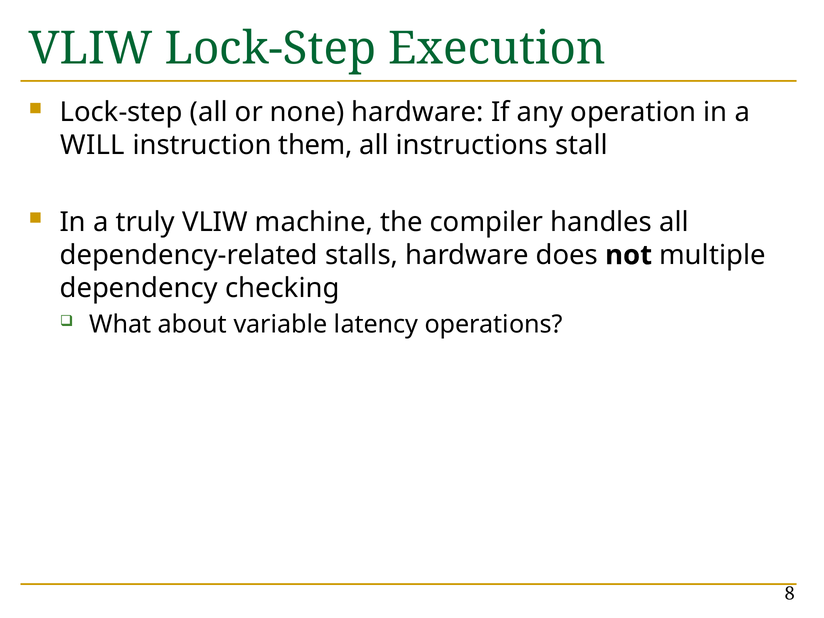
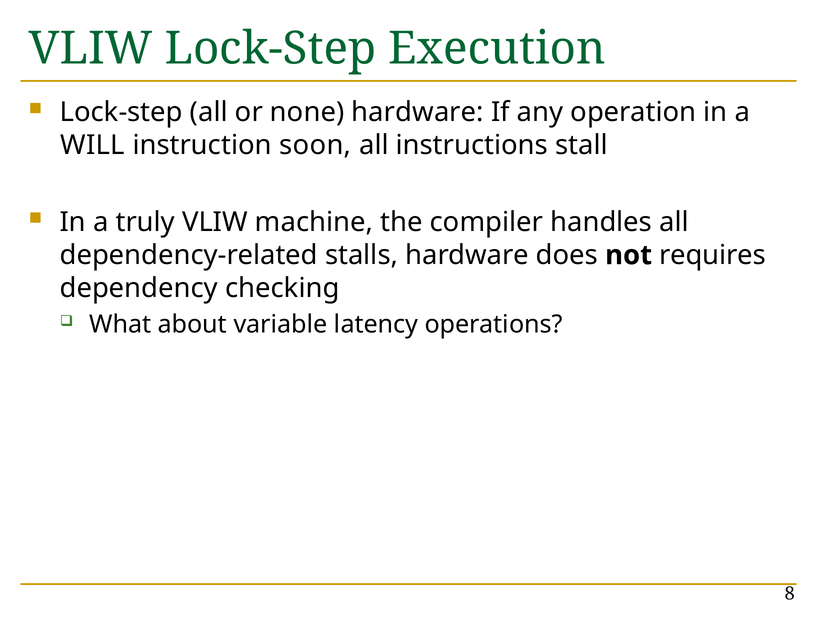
them: them -> soon
multiple: multiple -> requires
